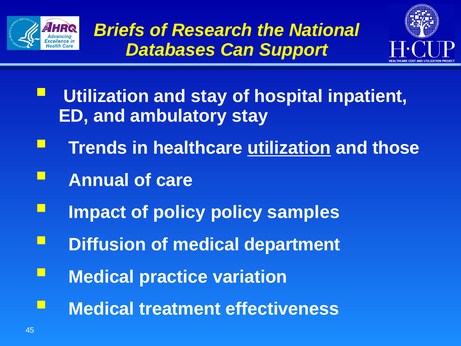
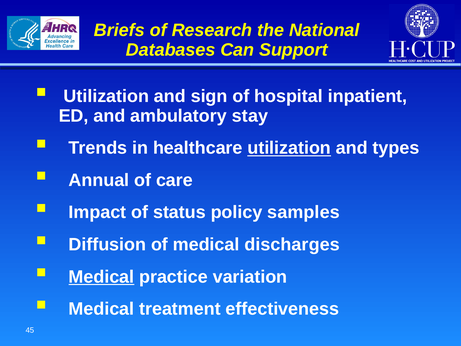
and stay: stay -> sign
those: those -> types
of policy: policy -> status
department: department -> discharges
Medical at (101, 277) underline: none -> present
